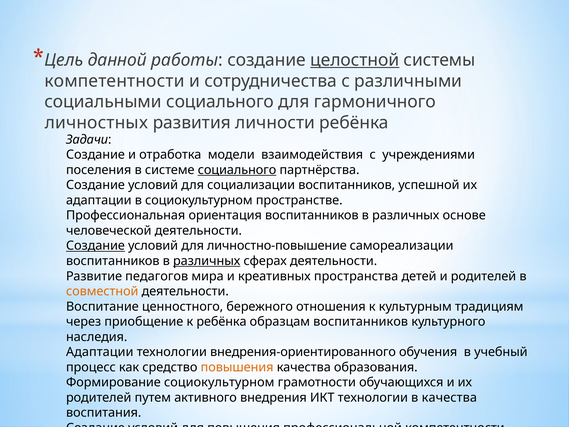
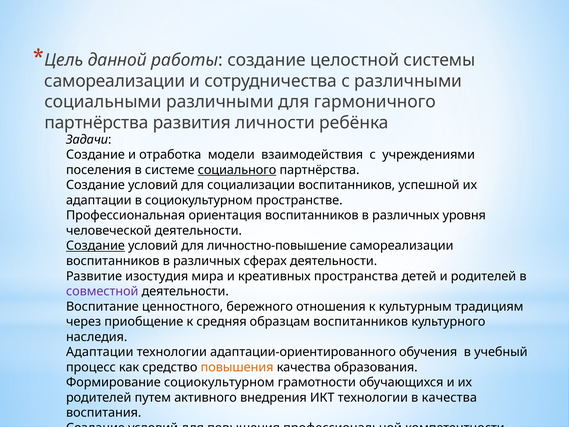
целостной underline: present -> none
компетентности at (115, 81): компетентности -> самореализации
социальными социального: социального -> различными
личностных at (96, 123): личностных -> партнёрства
основе: основе -> уровня
различных at (207, 261) underline: present -> none
педагогов: педагогов -> изостудия
совместной colour: orange -> purple
к ребёнка: ребёнка -> средняя
внедрения-ориентированного: внедрения-ориентированного -> адаптации-ориентированного
